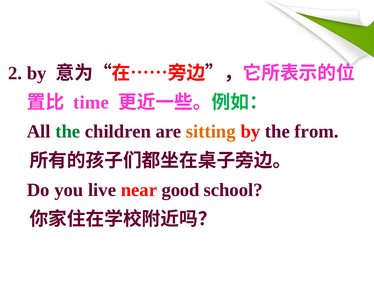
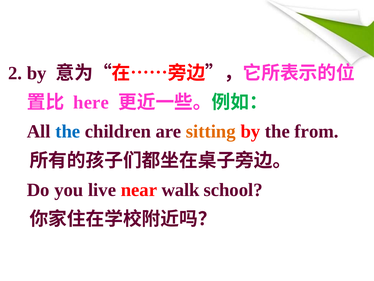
time: time -> here
the at (68, 131) colour: green -> blue
good: good -> walk
